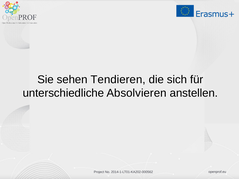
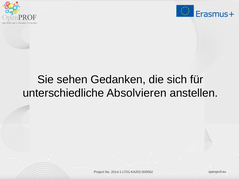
Tendieren: Tendieren -> Gedanken
